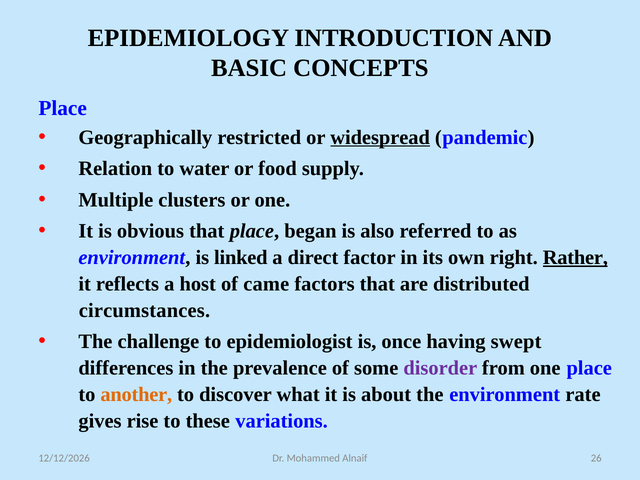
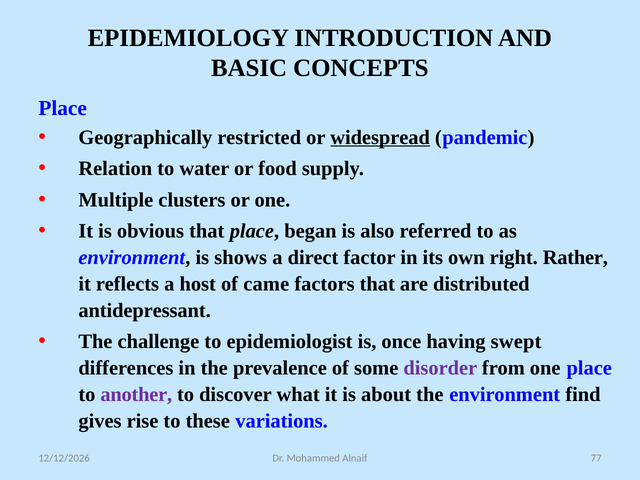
linked: linked -> shows
Rather underline: present -> none
circumstances: circumstances -> antidepressant
another colour: orange -> purple
rate: rate -> find
26: 26 -> 77
